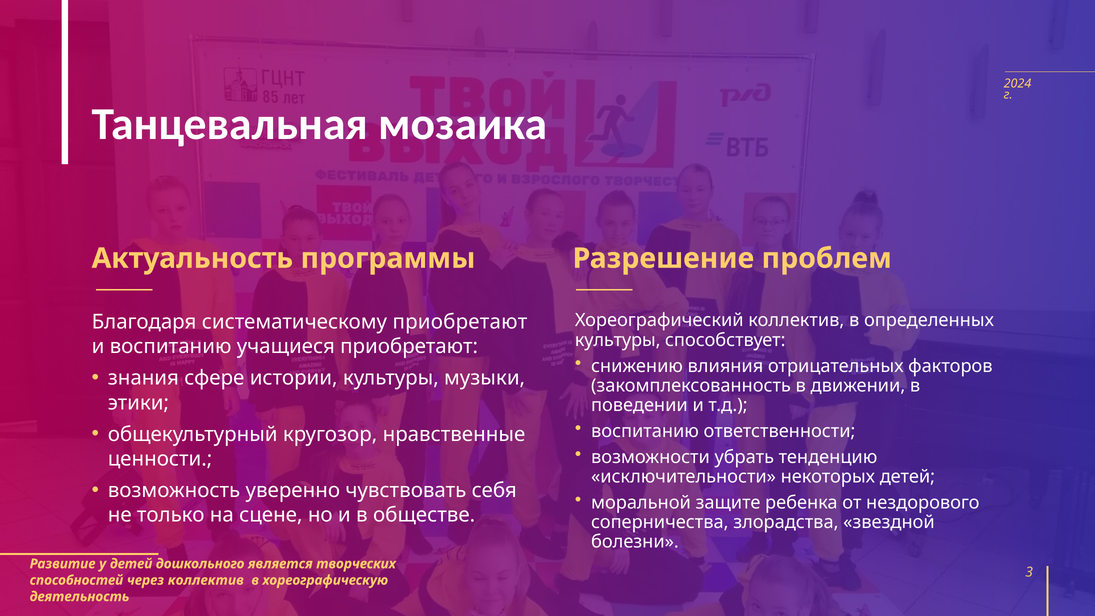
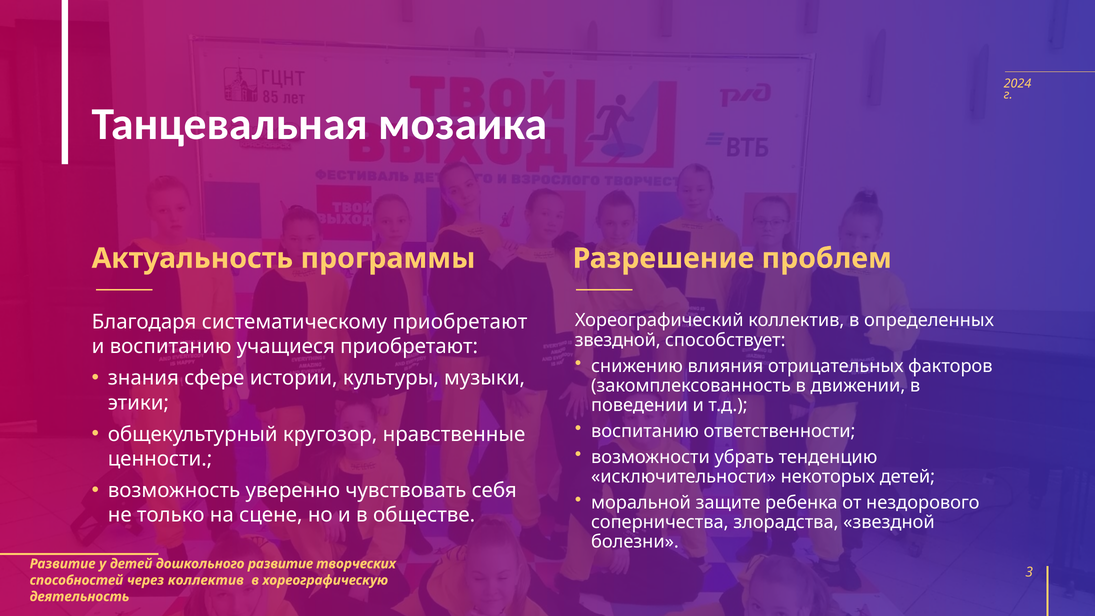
культуры at (618, 340): культуры -> звездной
дошкольного является: является -> развитие
